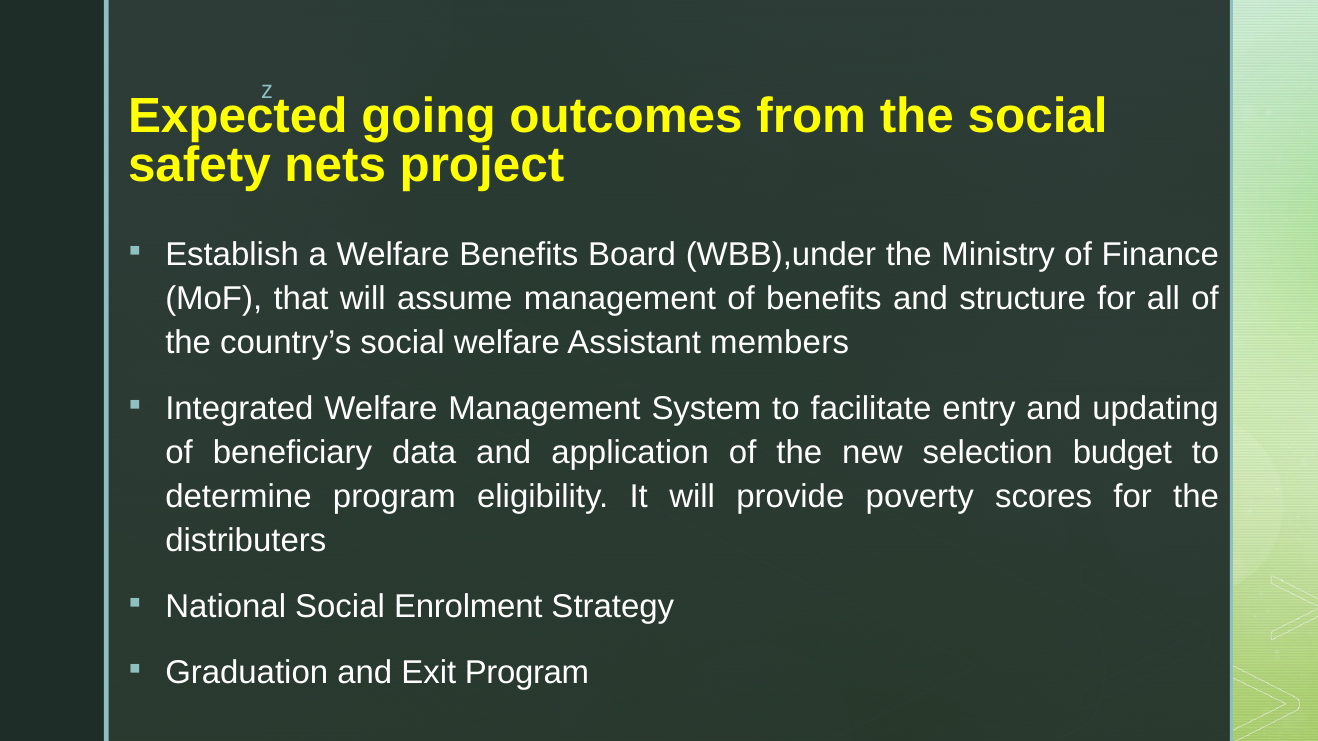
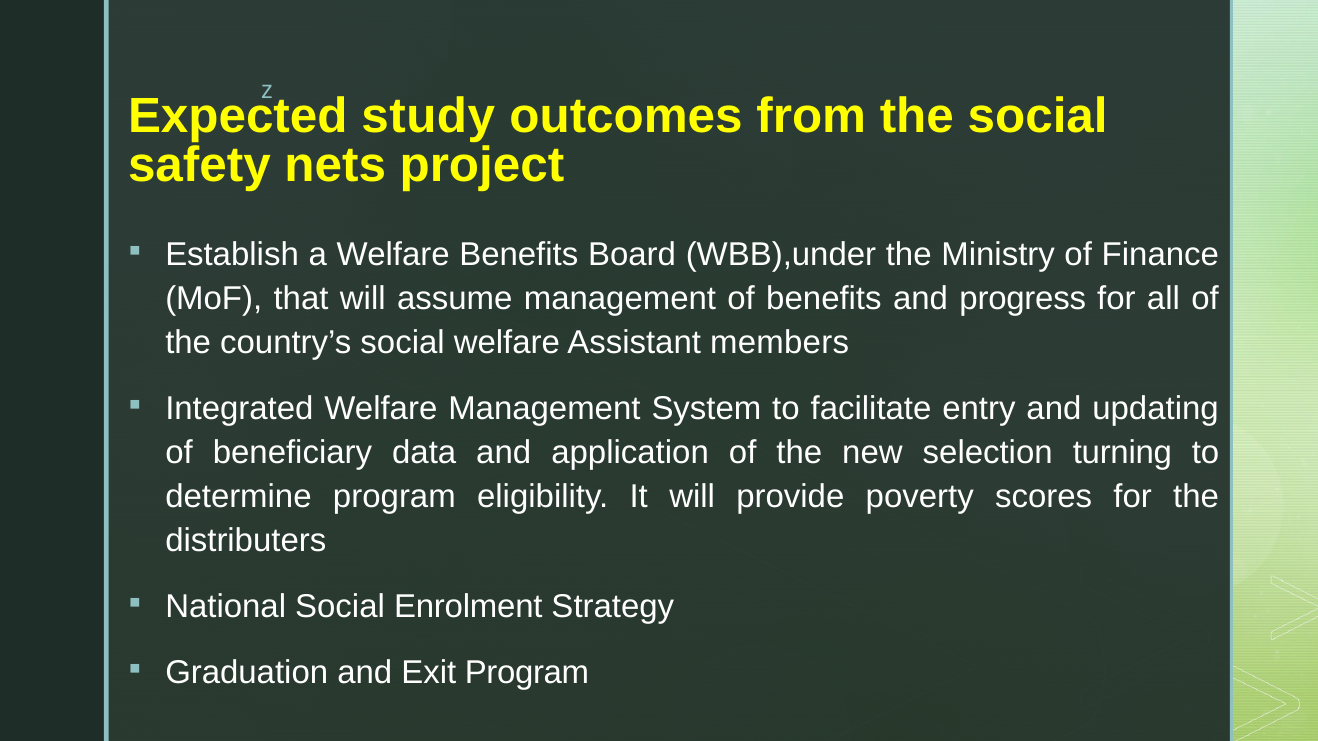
going: going -> study
structure: structure -> progress
budget: budget -> turning
